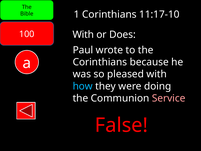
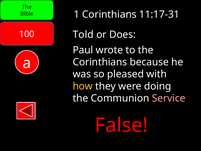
11:17-10: 11:17-10 -> 11:17-31
With at (83, 35): With -> Told
how colour: light blue -> yellow
